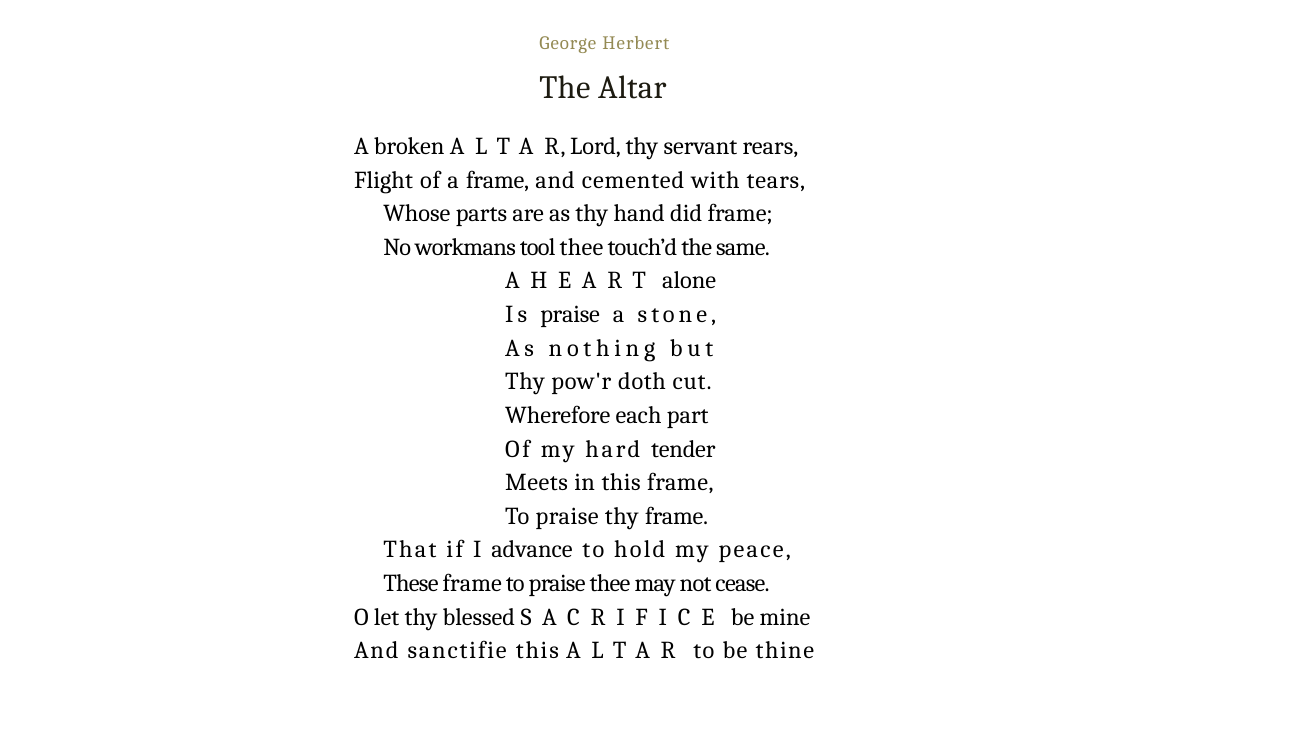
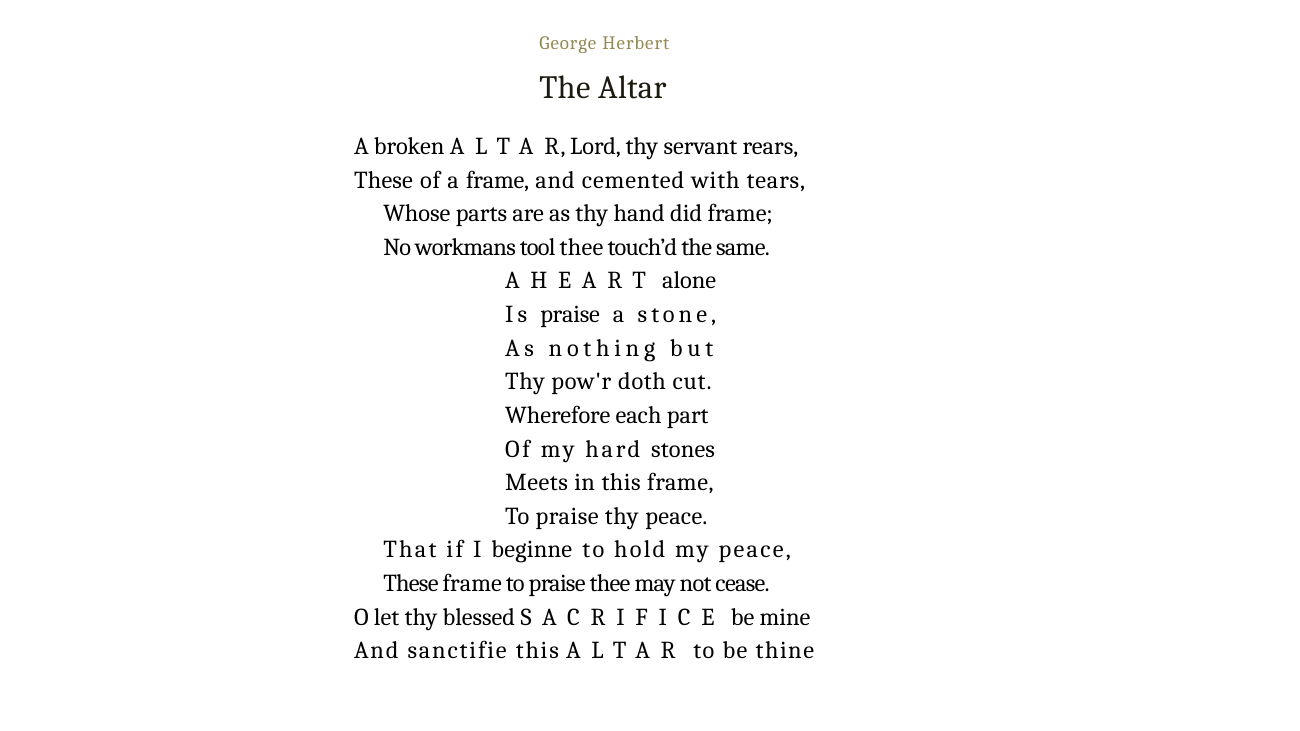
Flight at (384, 180): Flight -> These
tender: tender -> stones
thy frame: frame -> peace
advance: advance -> beginne
